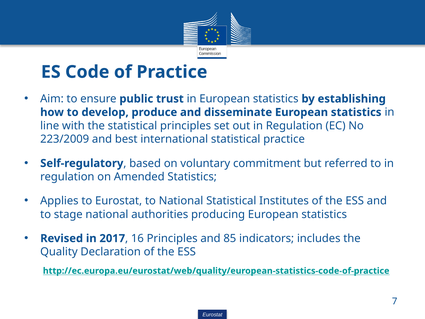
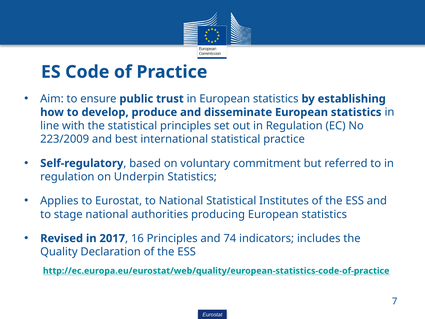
Amended: Amended -> Underpin
85: 85 -> 74
